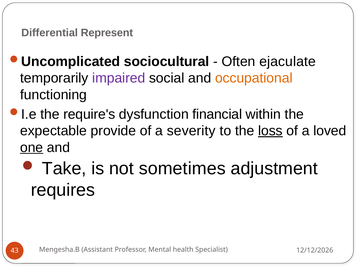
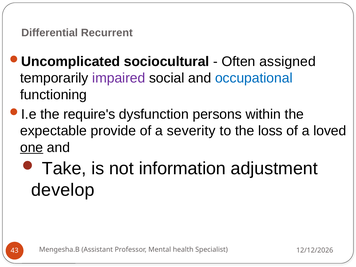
Represent: Represent -> Recurrent
ejaculate: ejaculate -> assigned
occupational colour: orange -> blue
financial: financial -> persons
loss underline: present -> none
sometimes: sometimes -> information
requires: requires -> develop
